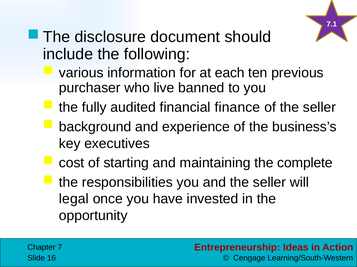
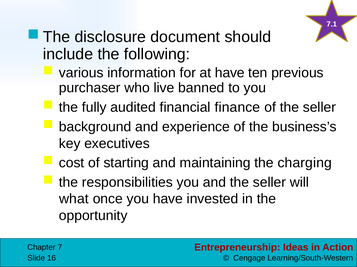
at each: each -> have
complete: complete -> charging
legal: legal -> what
